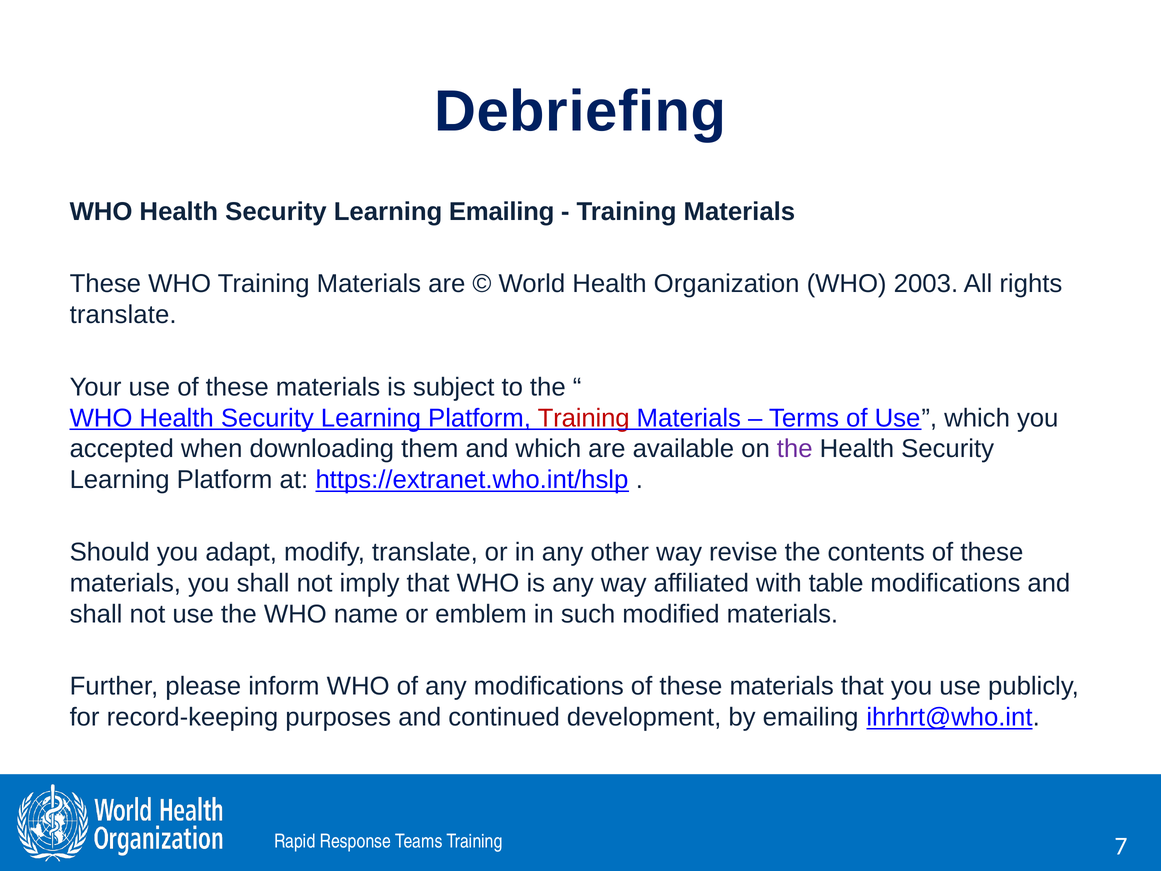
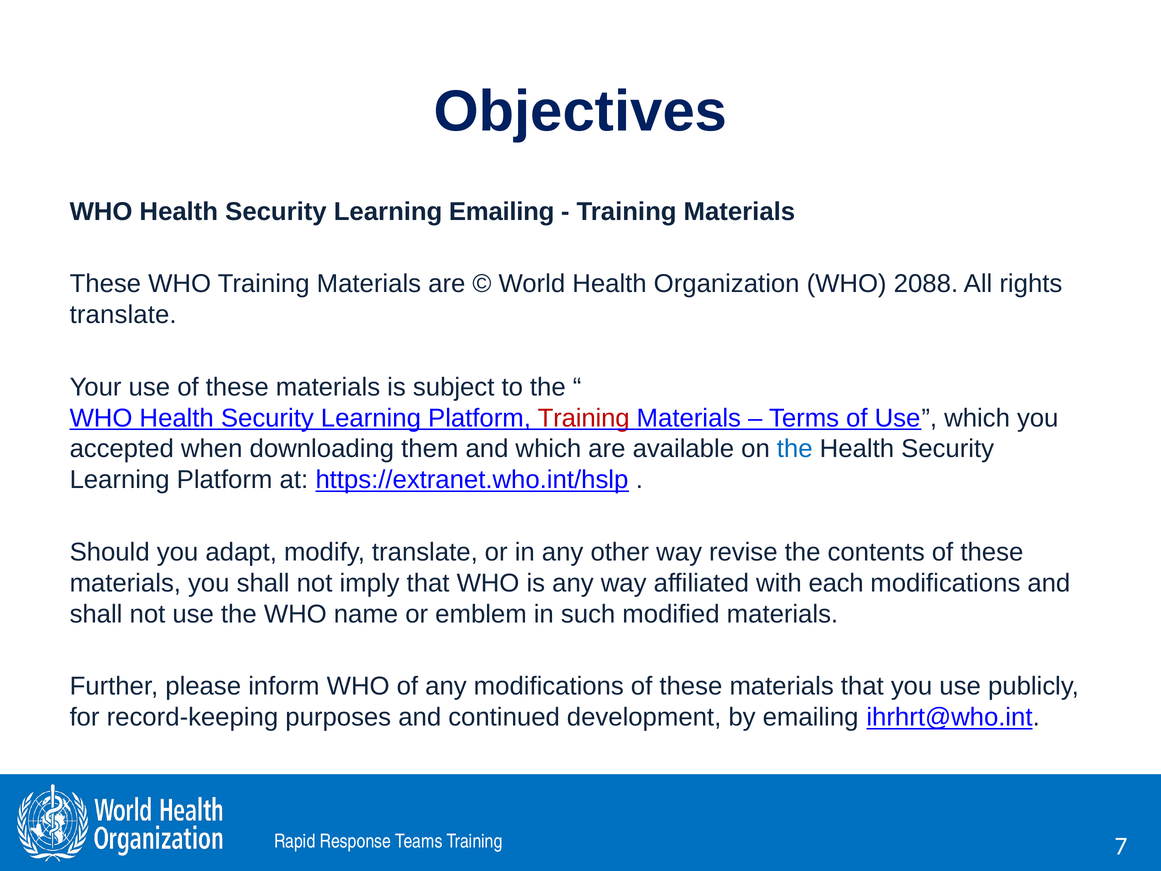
Debriefing: Debriefing -> Objectives
2003: 2003 -> 2088
the at (795, 449) colour: purple -> blue
table: table -> each
